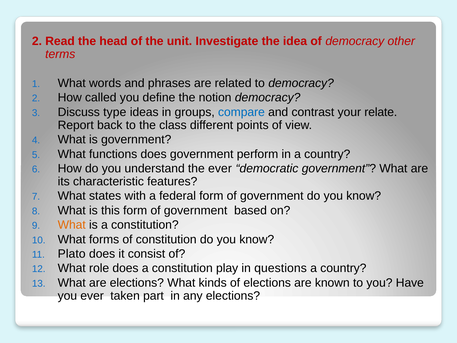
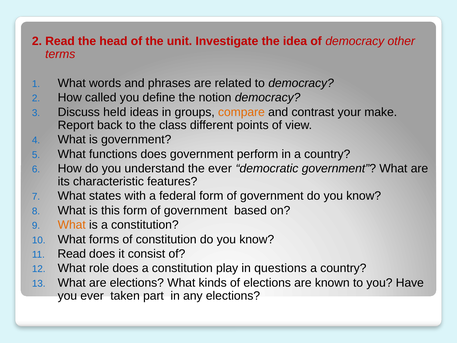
type: type -> held
compare colour: blue -> orange
relate: relate -> make
Plato at (72, 254): Plato -> Read
